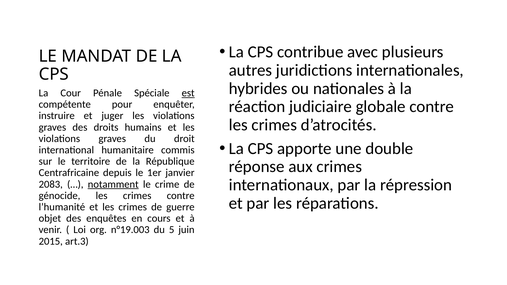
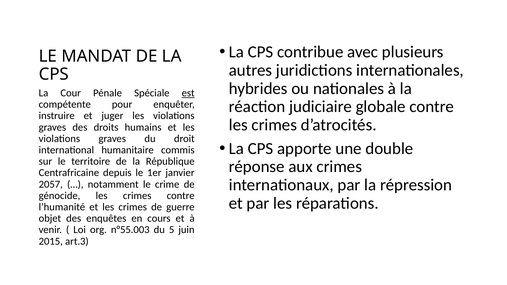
2083: 2083 -> 2057
notamment underline: present -> none
n°19.003: n°19.003 -> n°55.003
